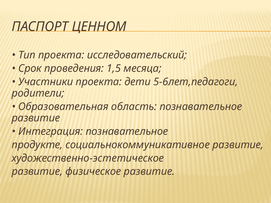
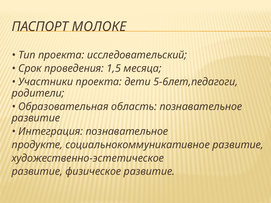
ЦЕННОМ: ЦЕННОМ -> МОЛОКЕ
